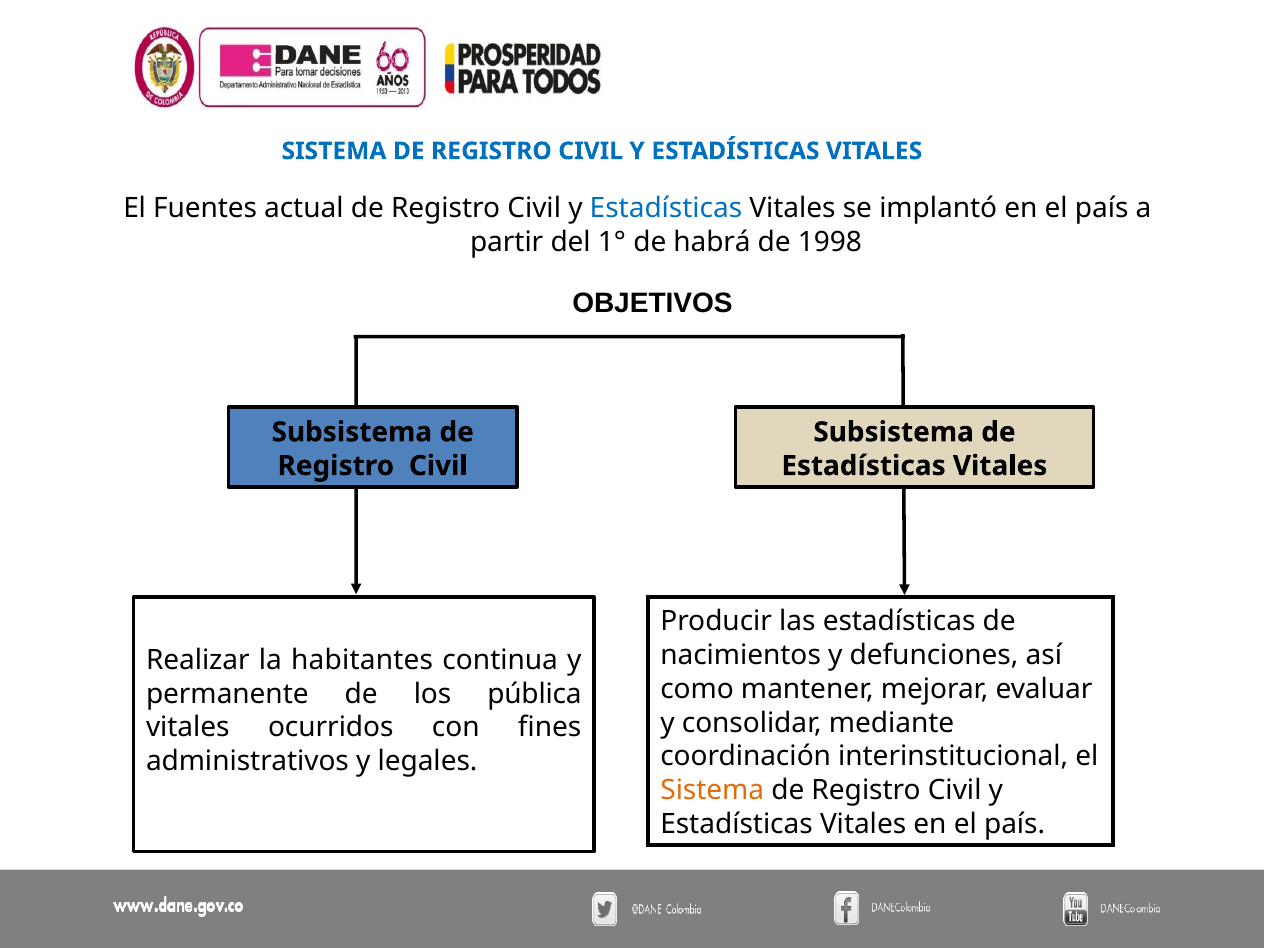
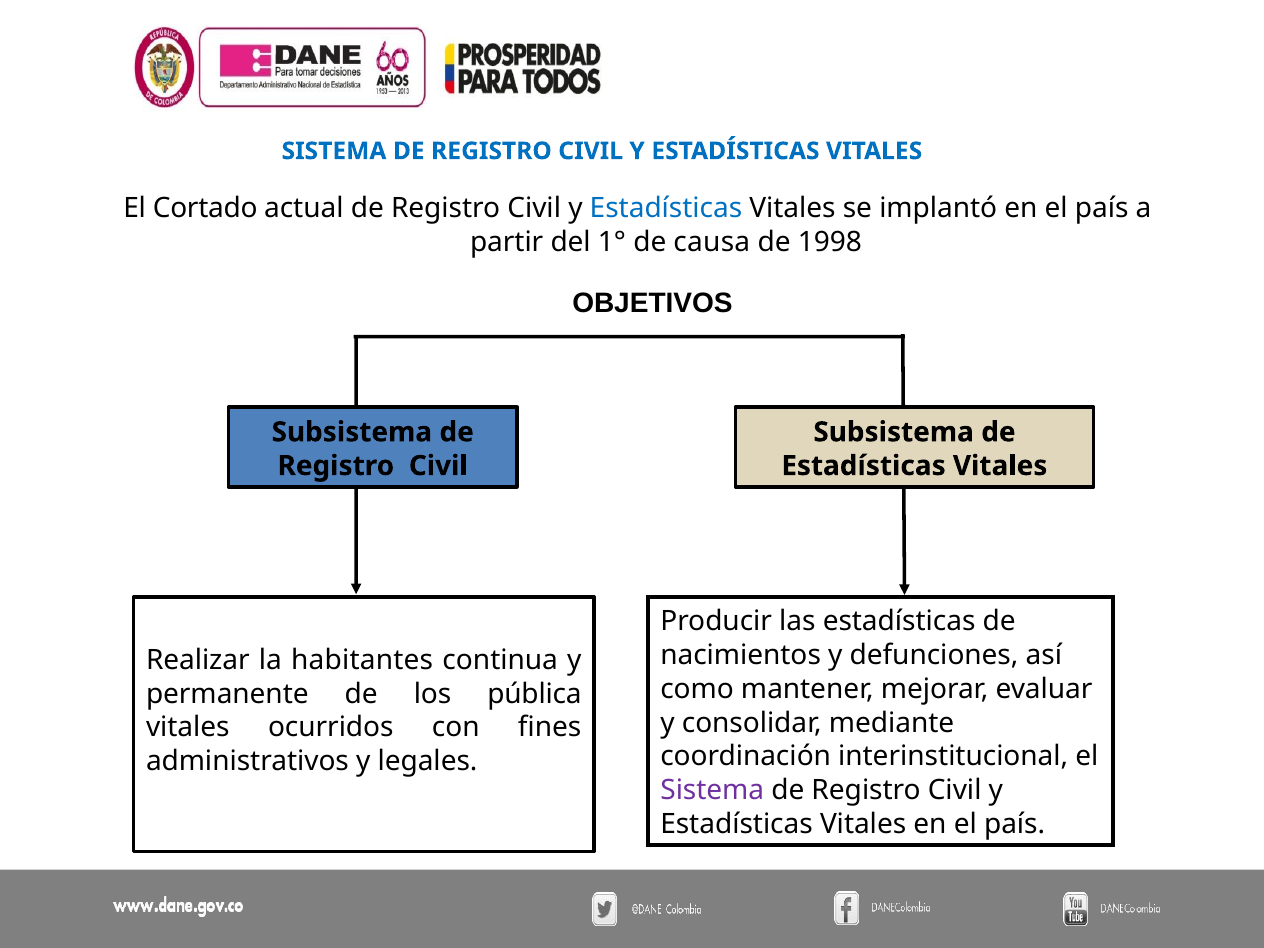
Fuentes: Fuentes -> Cortado
habrá: habrá -> causa
Sistema at (712, 790) colour: orange -> purple
